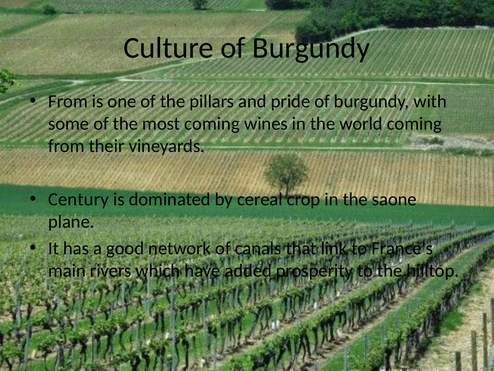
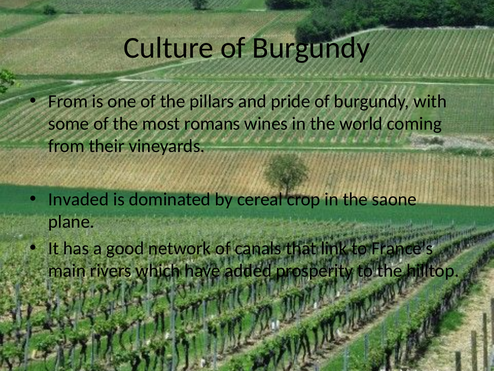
most coming: coming -> romans
Century: Century -> Invaded
